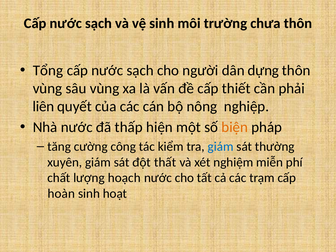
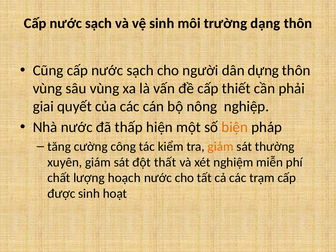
chưa: chưa -> dạng
Tổng: Tổng -> Cũng
liên: liên -> giai
giám at (221, 147) colour: blue -> orange
hoàn: hoàn -> được
